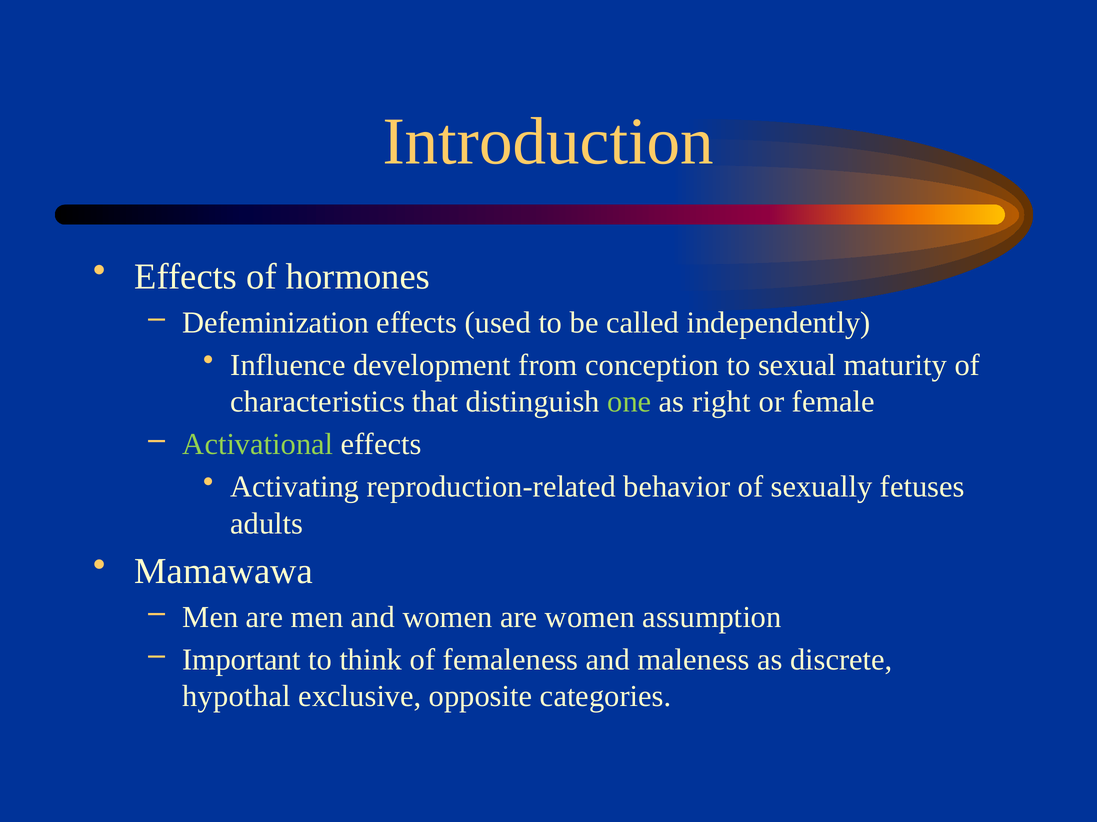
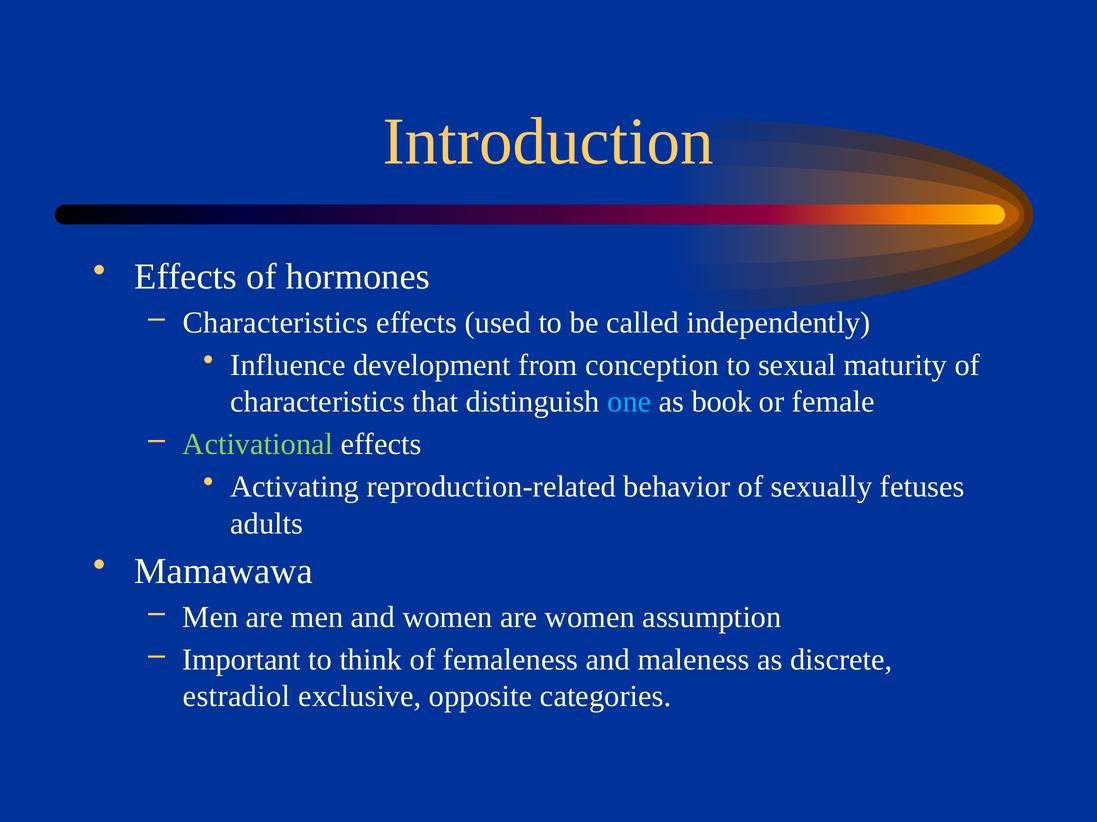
Defeminization at (276, 323): Defeminization -> Characteristics
one colour: light green -> light blue
right: right -> book
hypothal: hypothal -> estradiol
